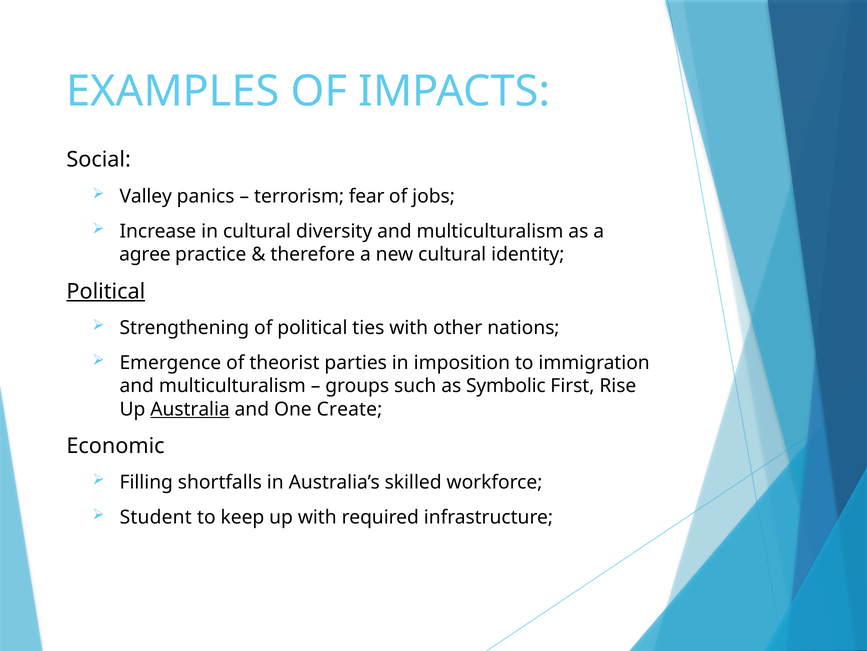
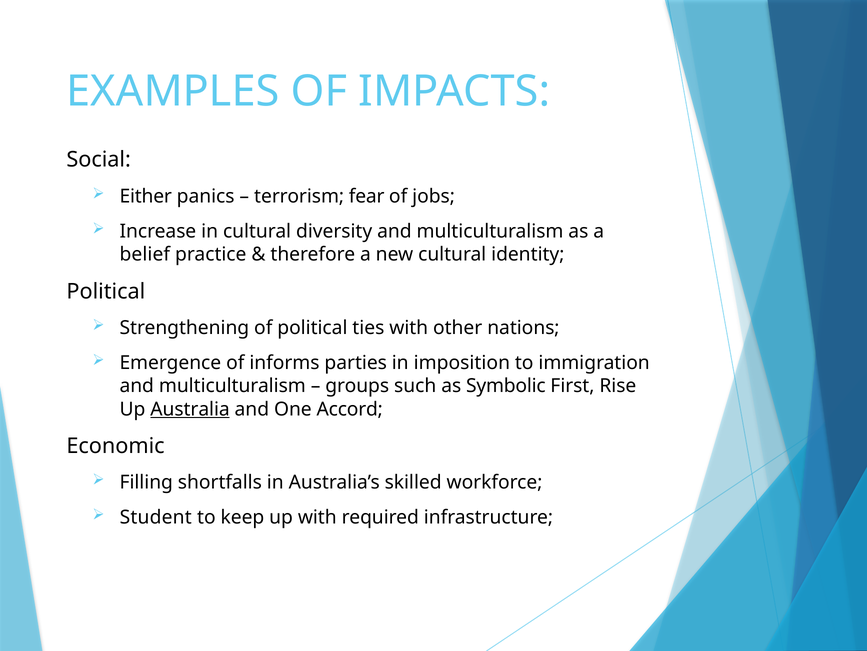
Valley: Valley -> Either
agree: agree -> belief
Political at (106, 291) underline: present -> none
theorist: theorist -> informs
Create: Create -> Accord
